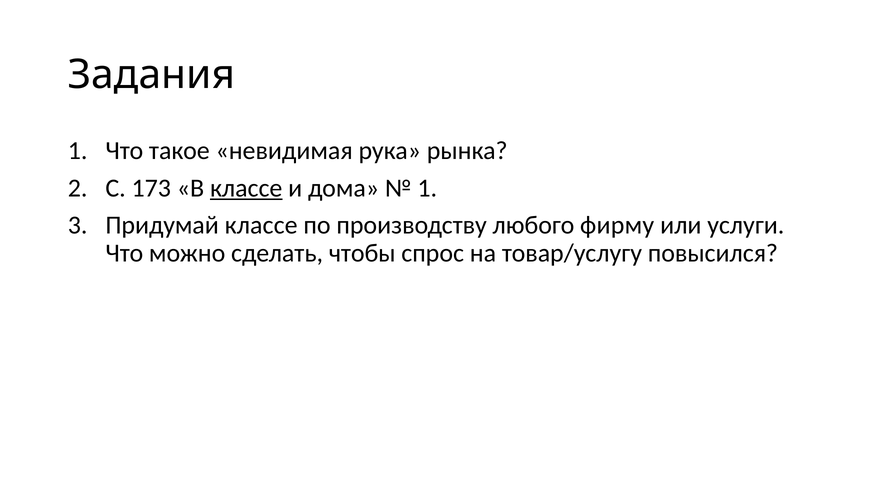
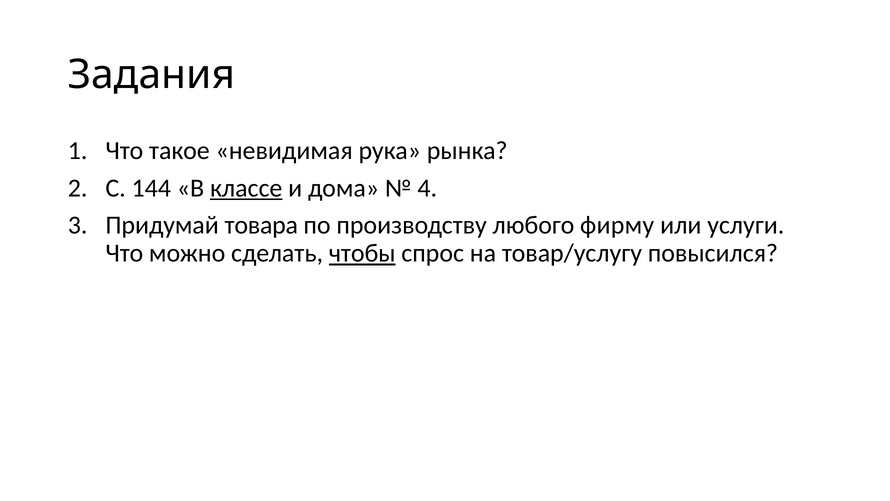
173: 173 -> 144
1 at (427, 188): 1 -> 4
Придумай классе: классе -> товара
чтобы underline: none -> present
